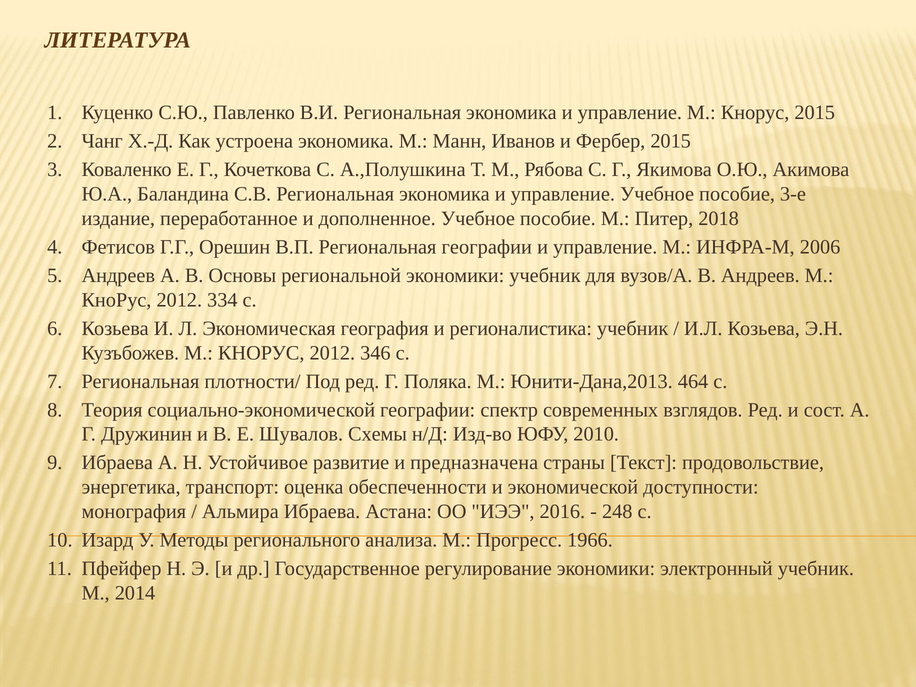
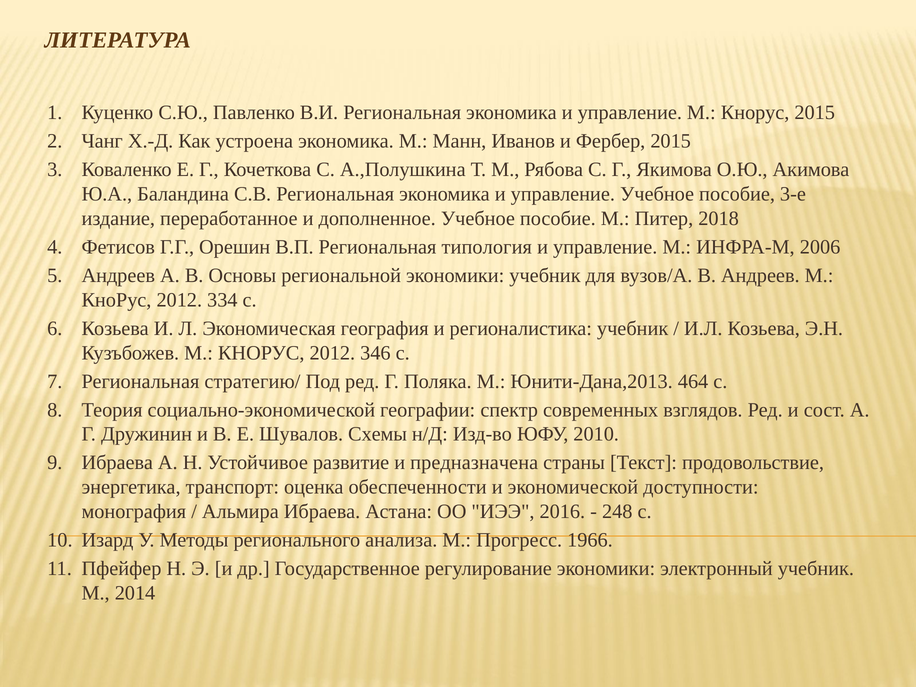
Региональная географии: географии -> типология
плотности/: плотности/ -> стратегию/
